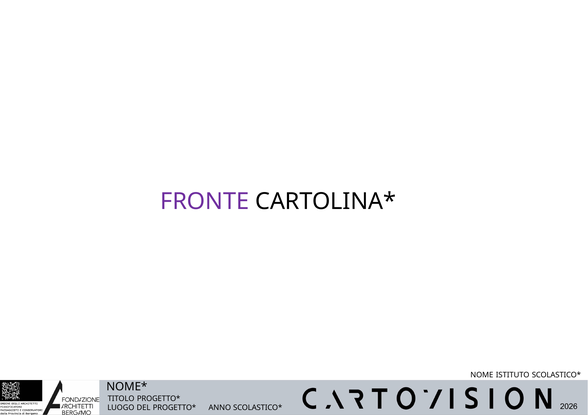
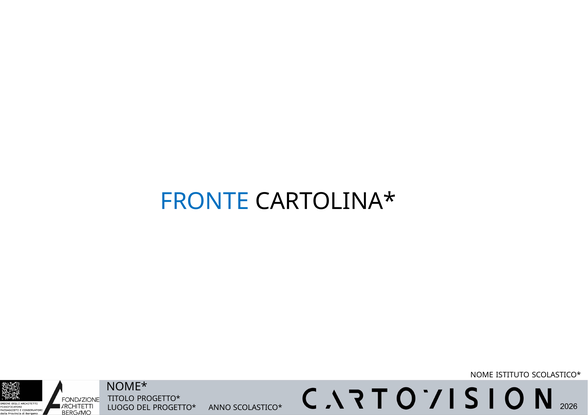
FRONTE colour: purple -> blue
